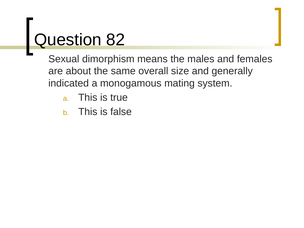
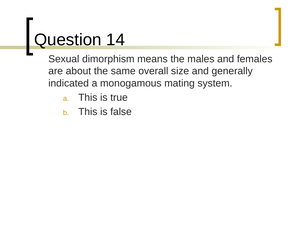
82: 82 -> 14
